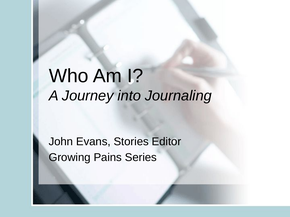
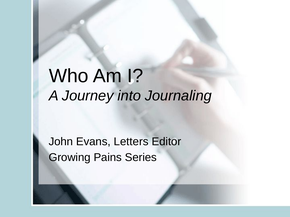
Stories: Stories -> Letters
